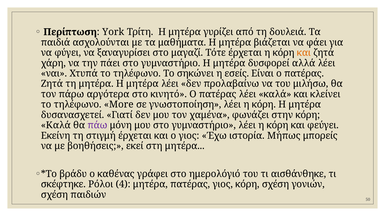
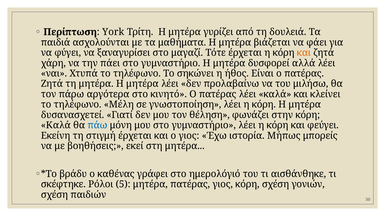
εσείς: εσείς -> ήθος
More: More -> Μέλη
χαμένα: χαμένα -> θέληση
πάω colour: purple -> blue
4: 4 -> 5
